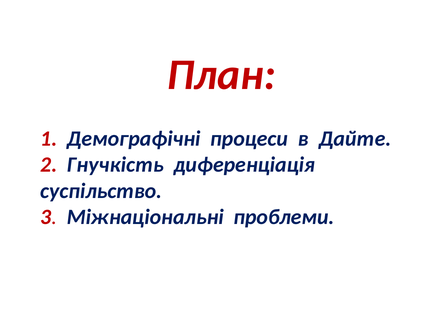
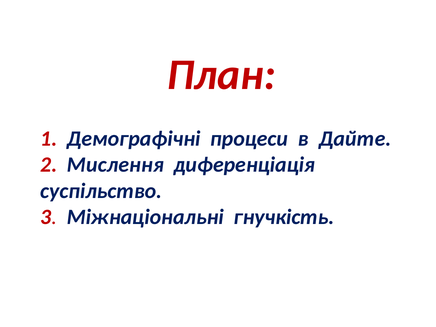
Гнучкість: Гнучкість -> Мислення
проблеми: проблеми -> гнучкість
